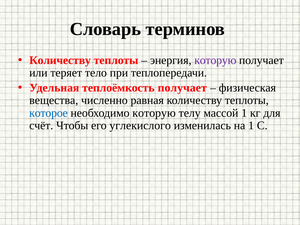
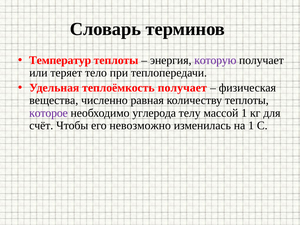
Количеству at (60, 60): Количеству -> Температур
которое colour: blue -> purple
необходимо которую: которую -> углерода
углекислого: углекислого -> невозможно
